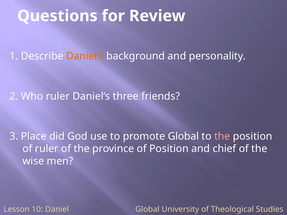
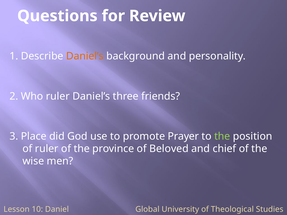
promote Global: Global -> Prayer
the at (222, 136) colour: pink -> light green
of Position: Position -> Beloved
